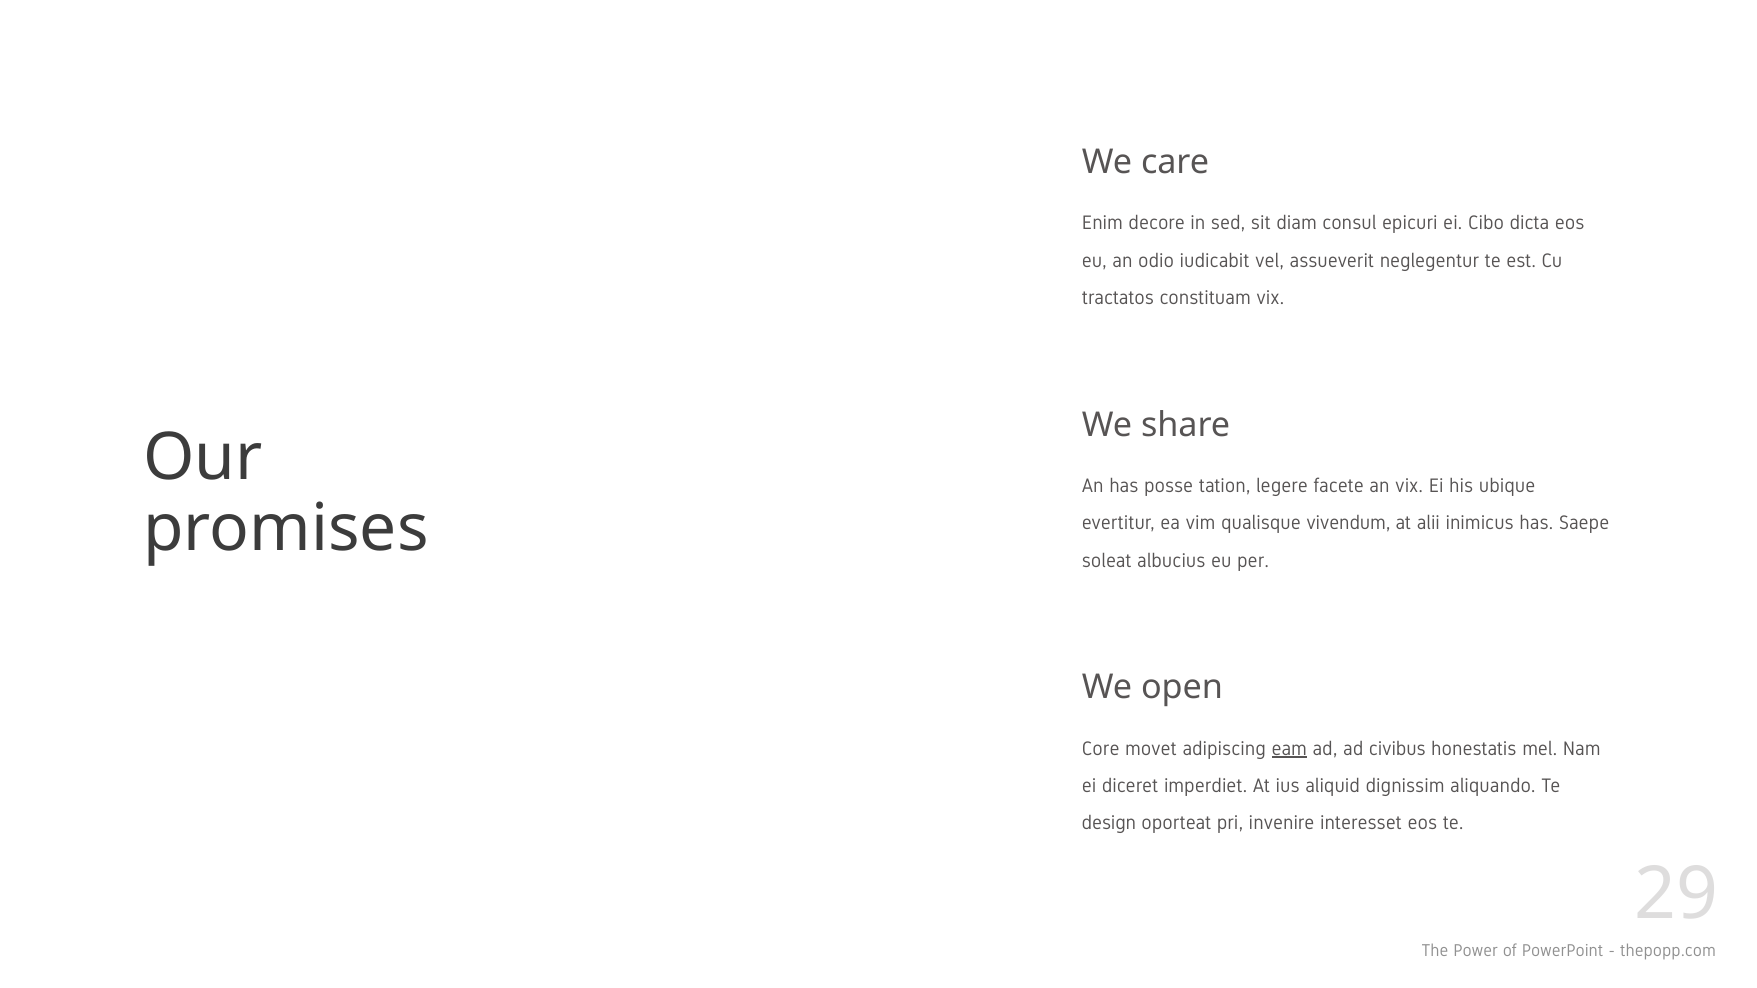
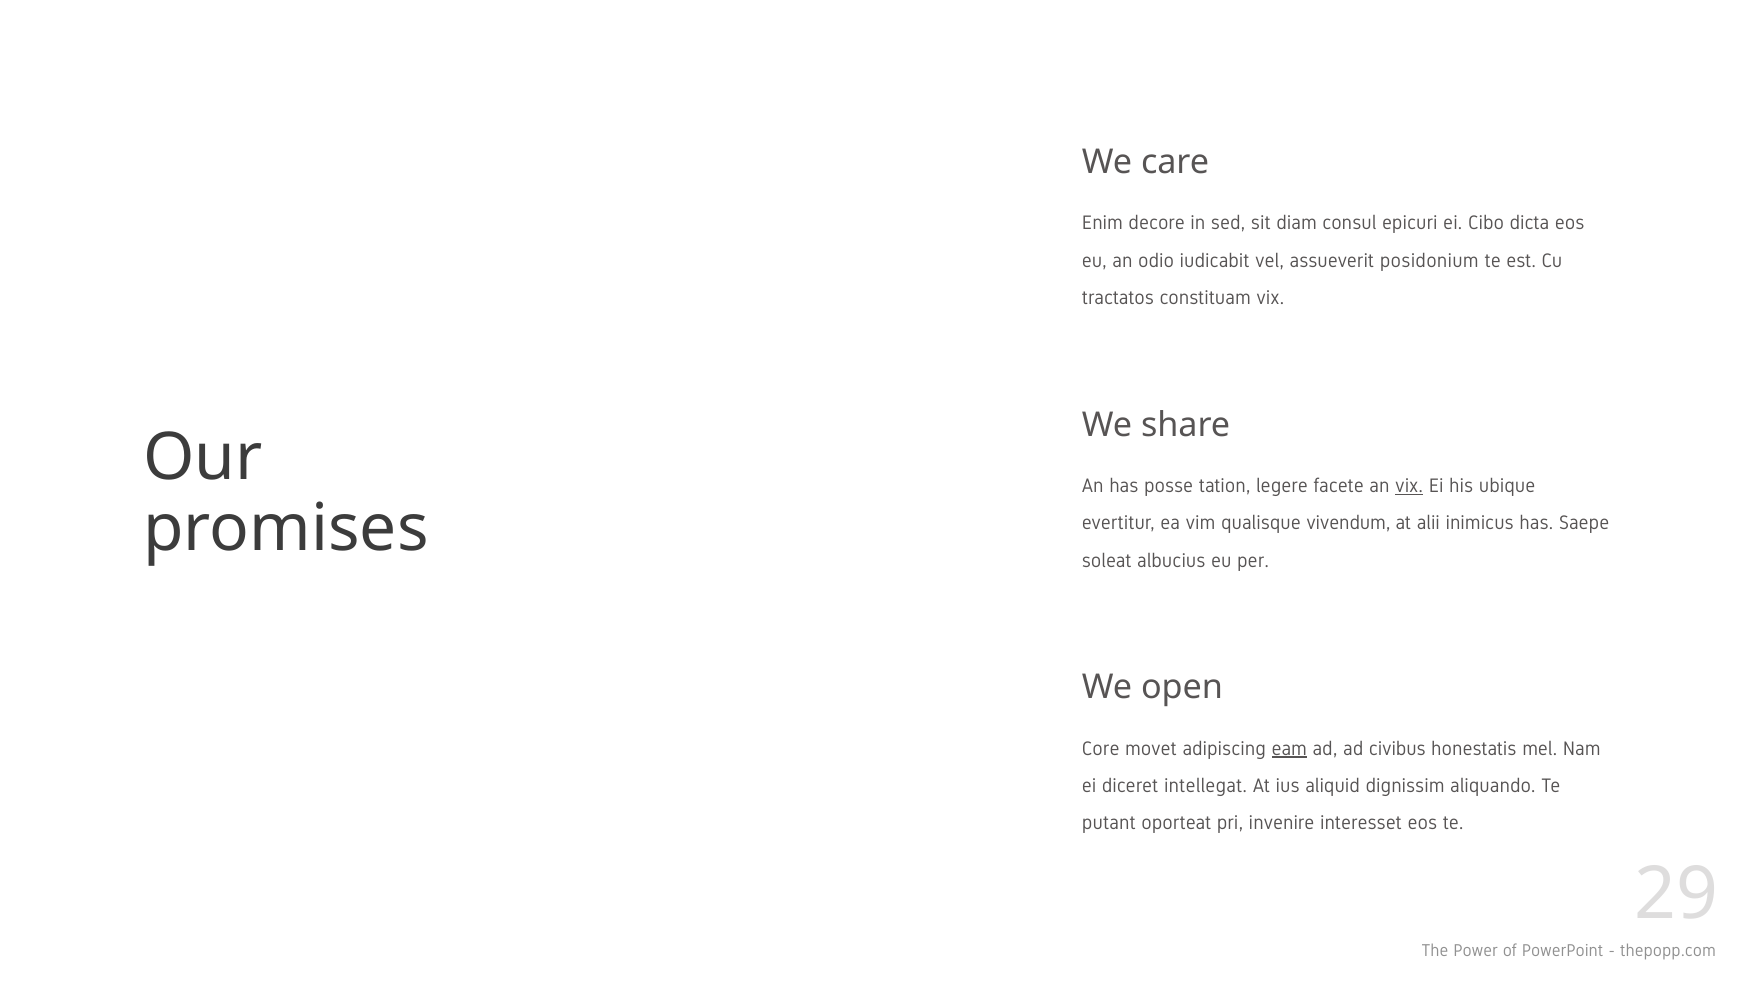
neglegentur: neglegentur -> posidonium
vix at (1409, 486) underline: none -> present
imperdiet: imperdiet -> intellegat
design: design -> putant
